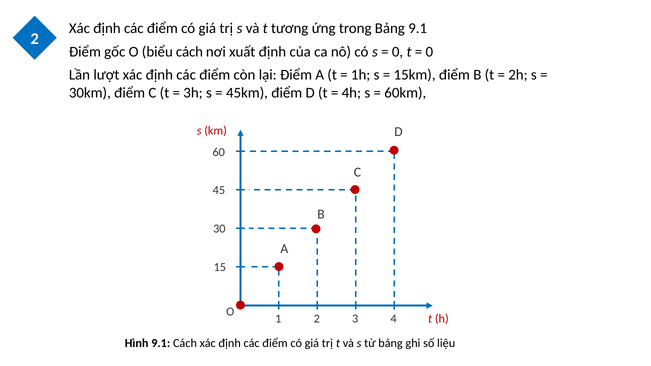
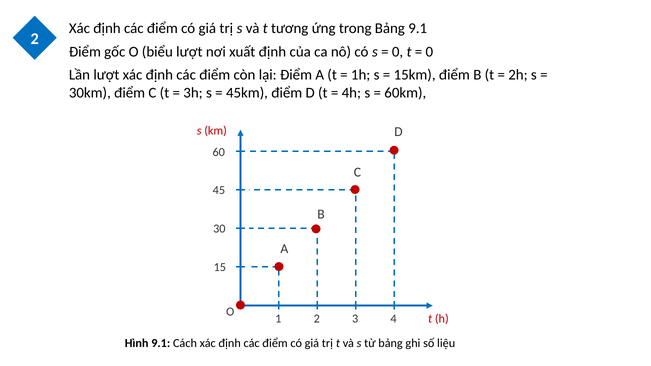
biểu cách: cách -> lượt
